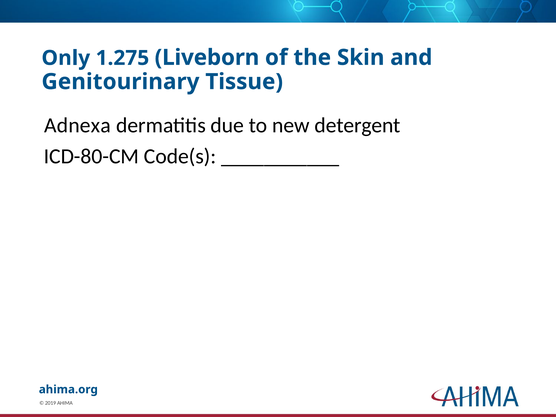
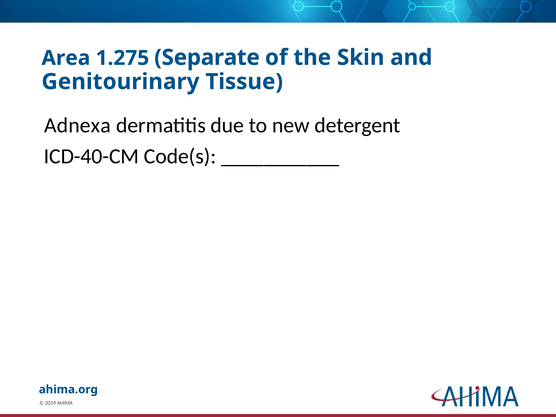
Only: Only -> Area
Liveborn: Liveborn -> Separate
ICD-80-CM: ICD-80-CM -> ICD-40-CM
